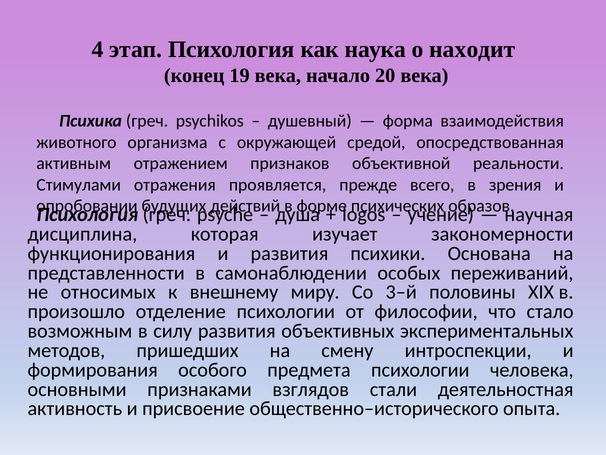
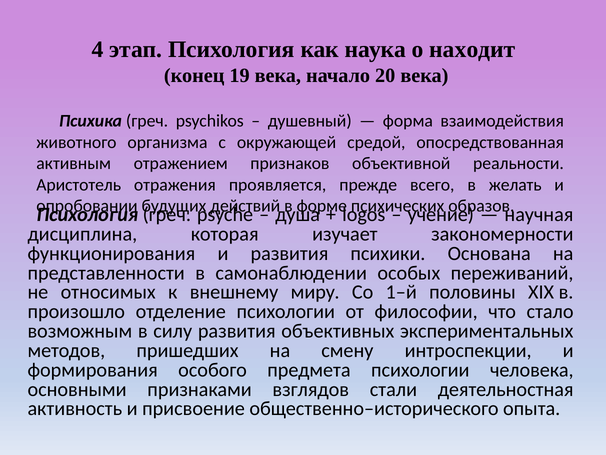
Стимулами: Стимулами -> Аристотель
зрения: зрения -> желать
3–й: 3–й -> 1–й
